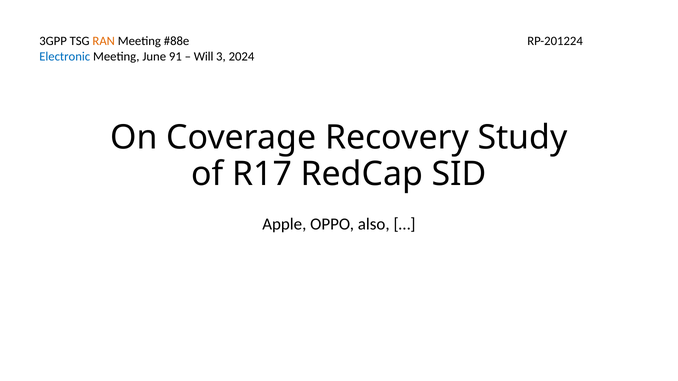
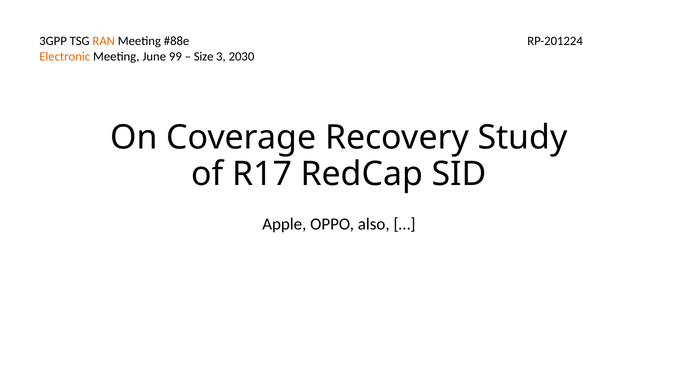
Electronic colour: blue -> orange
91: 91 -> 99
Will: Will -> Size
2024: 2024 -> 2030
